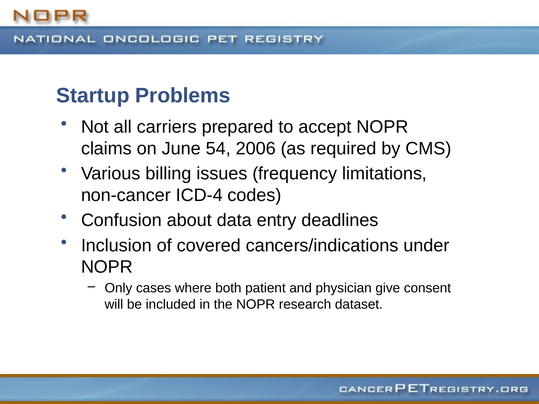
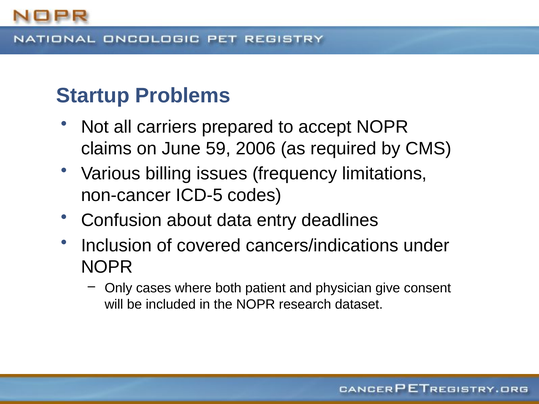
54: 54 -> 59
ICD-4: ICD-4 -> ICD-5
